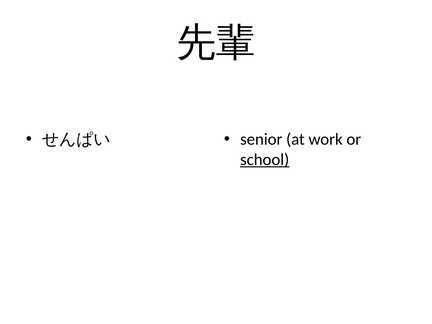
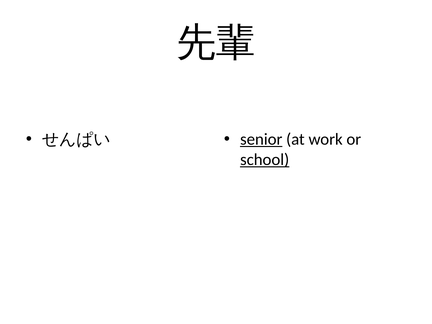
senior underline: none -> present
